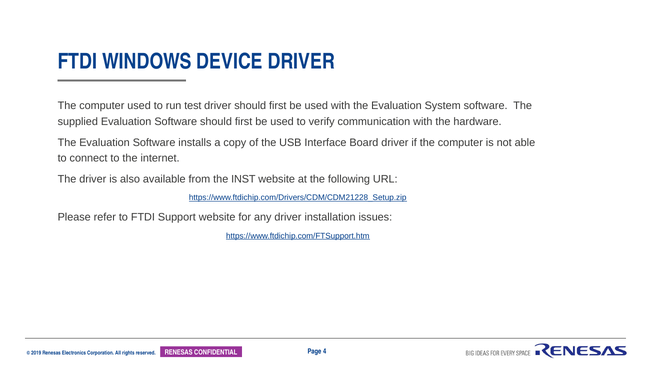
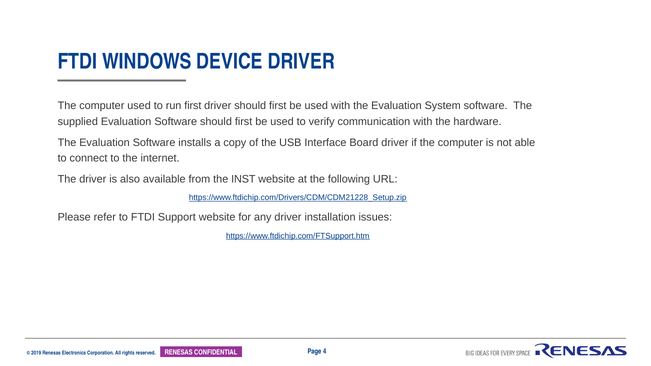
run test: test -> first
